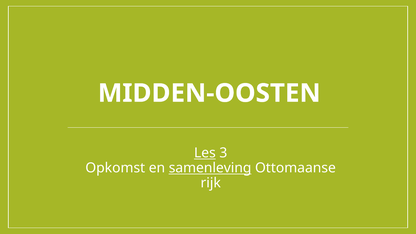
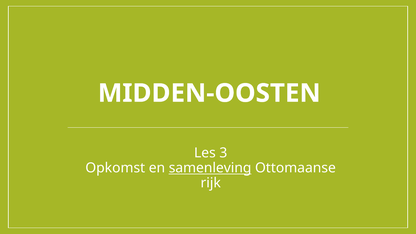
Les underline: present -> none
